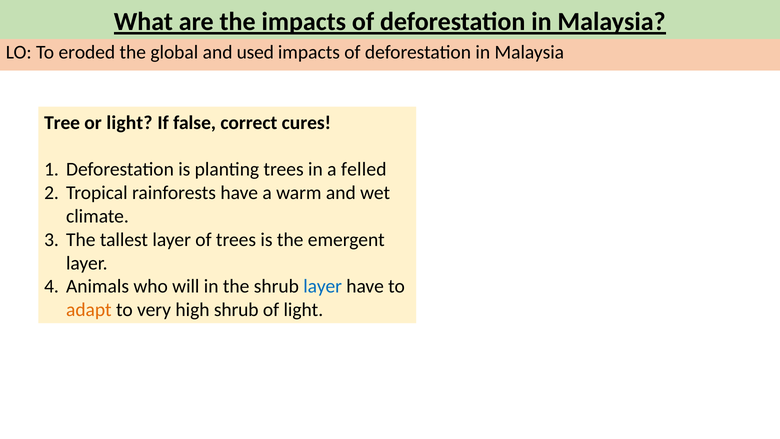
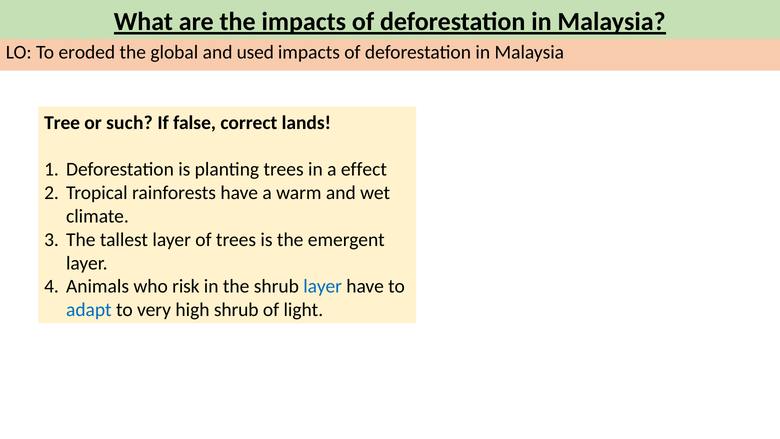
or light: light -> such
cures: cures -> lands
felled: felled -> effect
will: will -> risk
adapt colour: orange -> blue
